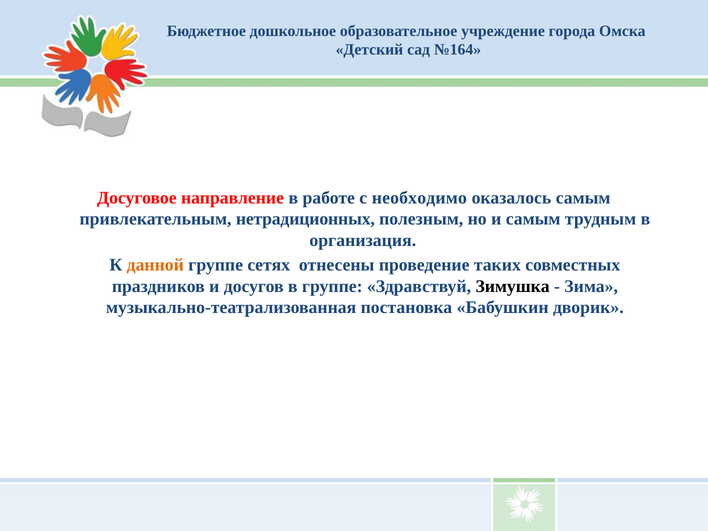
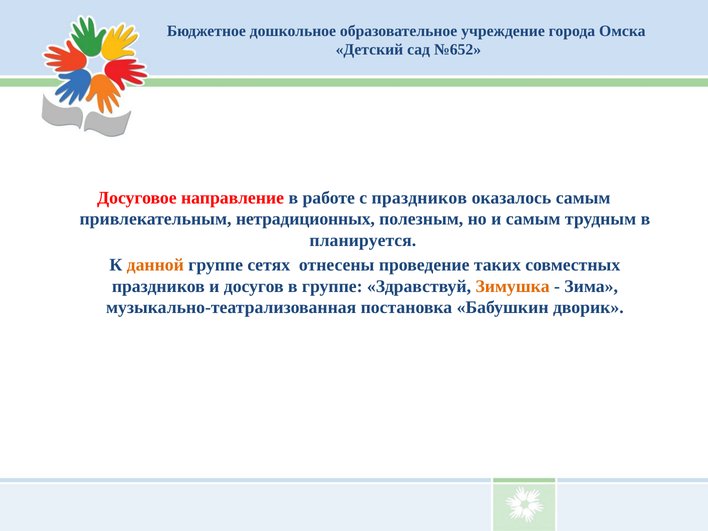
№164: №164 -> №652
с необходимо: необходимо -> праздников
организация: организация -> планируется
Зимушка colour: black -> orange
